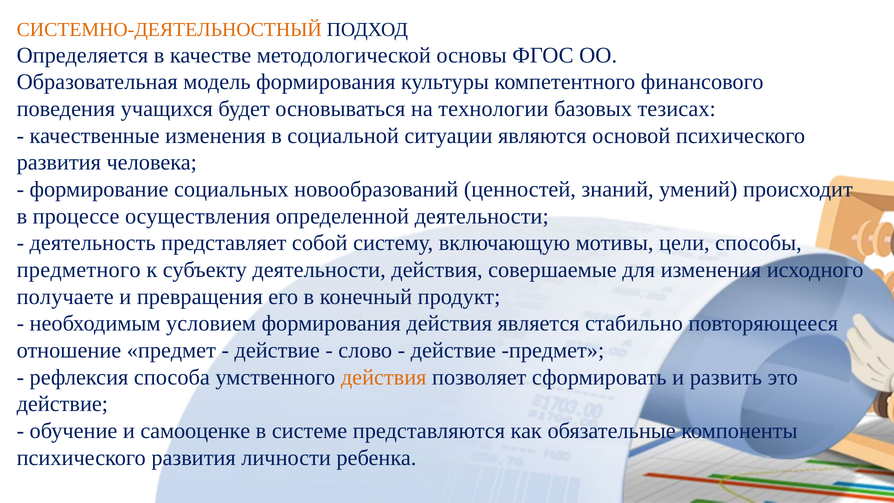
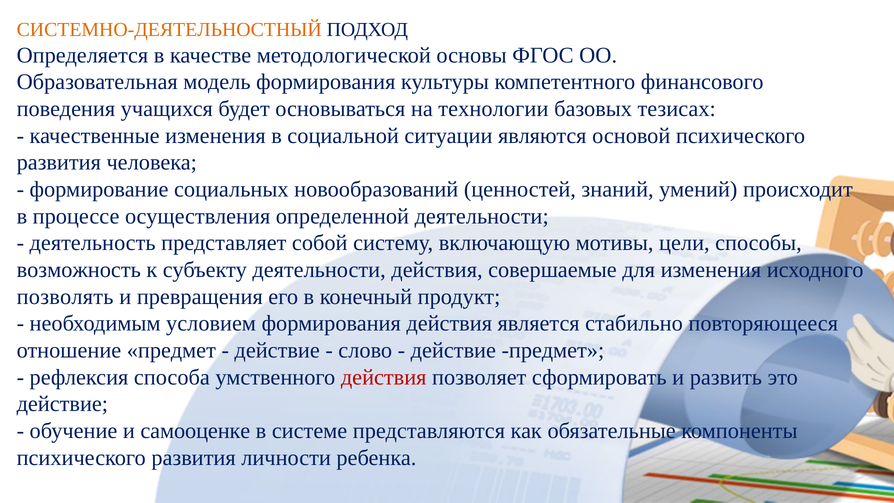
предметного: предметного -> возможность
получаете: получаете -> позволять
действия at (384, 377) colour: orange -> red
